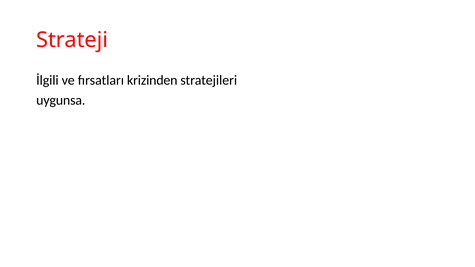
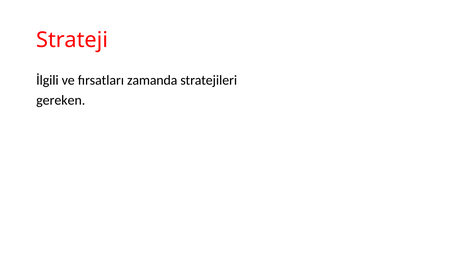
krizinden: krizinden -> zamanda
uygunsa: uygunsa -> gereken
